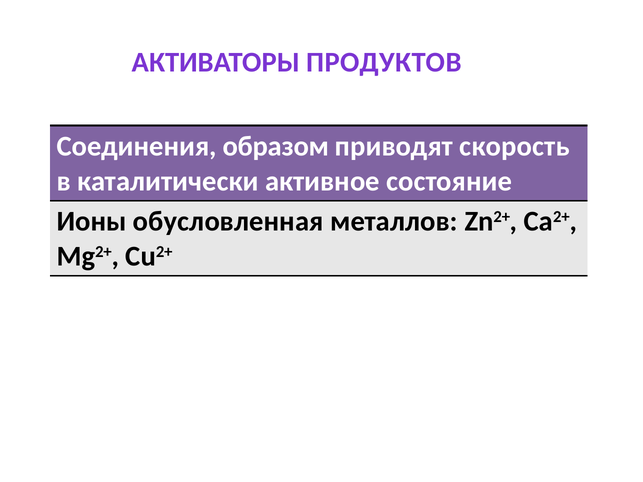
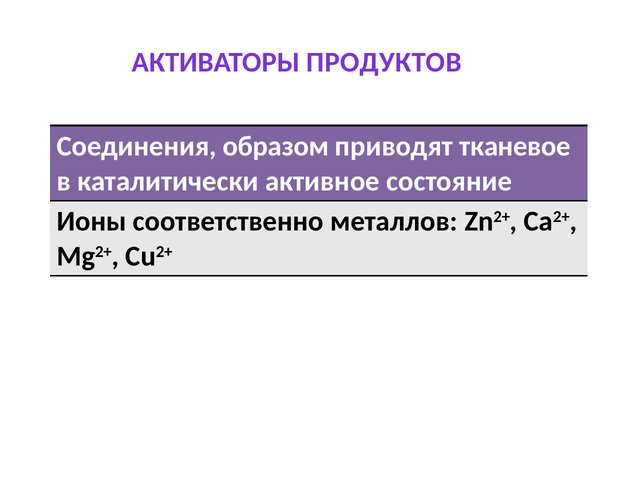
скорость: скорость -> тканевое
обусловленная: обусловленная -> соответственно
